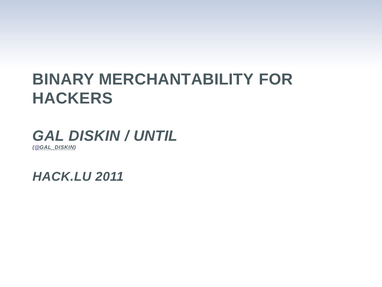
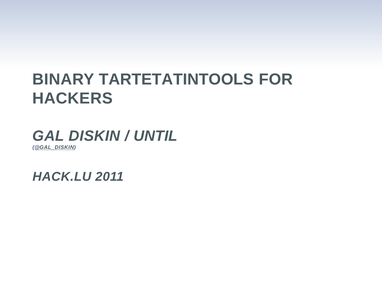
MERCHANTABILITY: MERCHANTABILITY -> TARTETATINTOOLS
